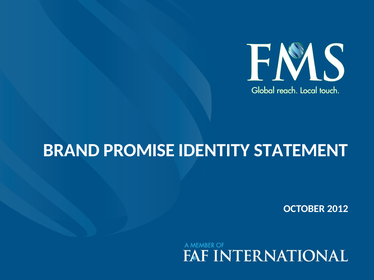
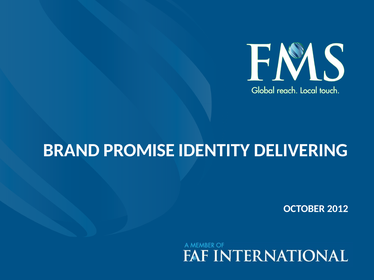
STATEMENT: STATEMENT -> DELIVERING
